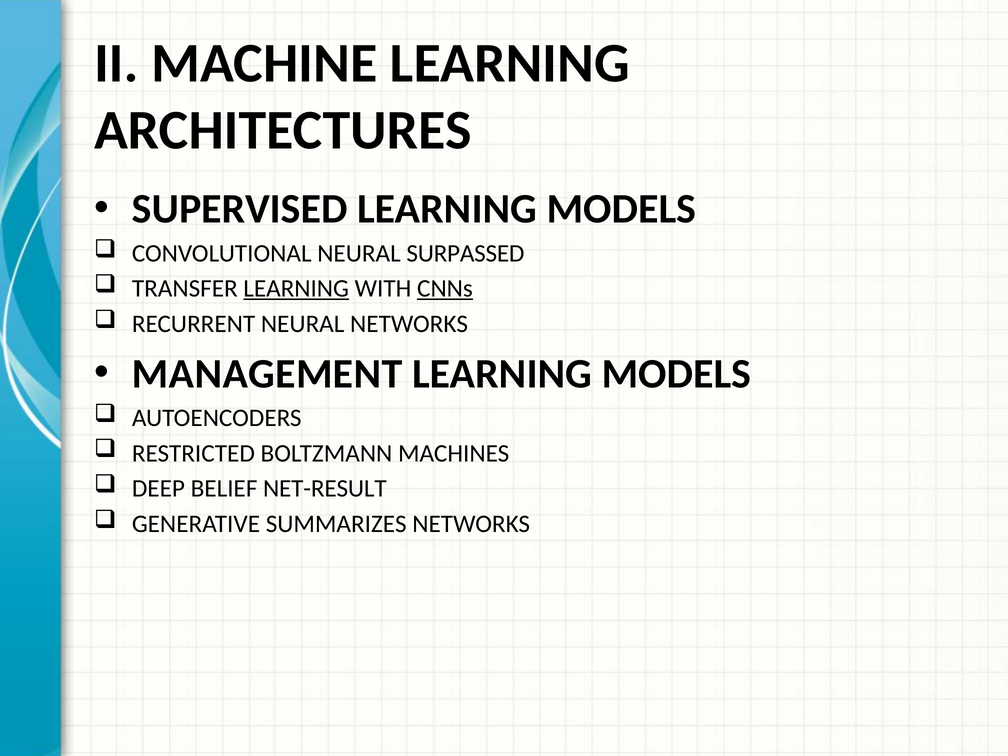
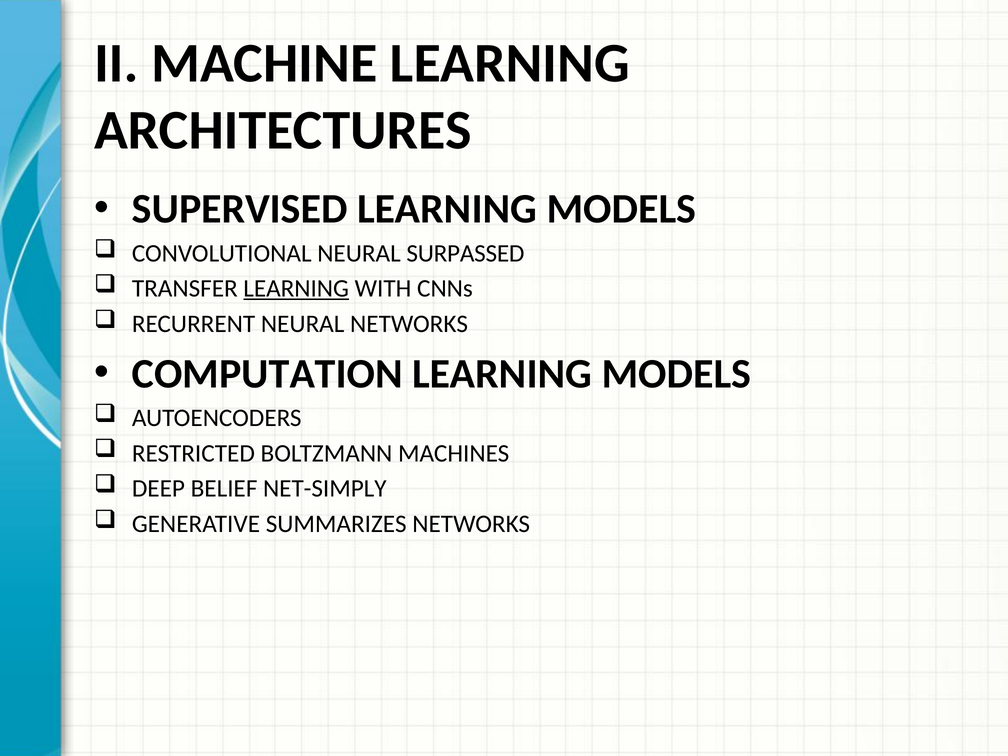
CNNs underline: present -> none
MANAGEMENT: MANAGEMENT -> COMPUTATION
NET-RESULT: NET-RESULT -> NET-SIMPLY
